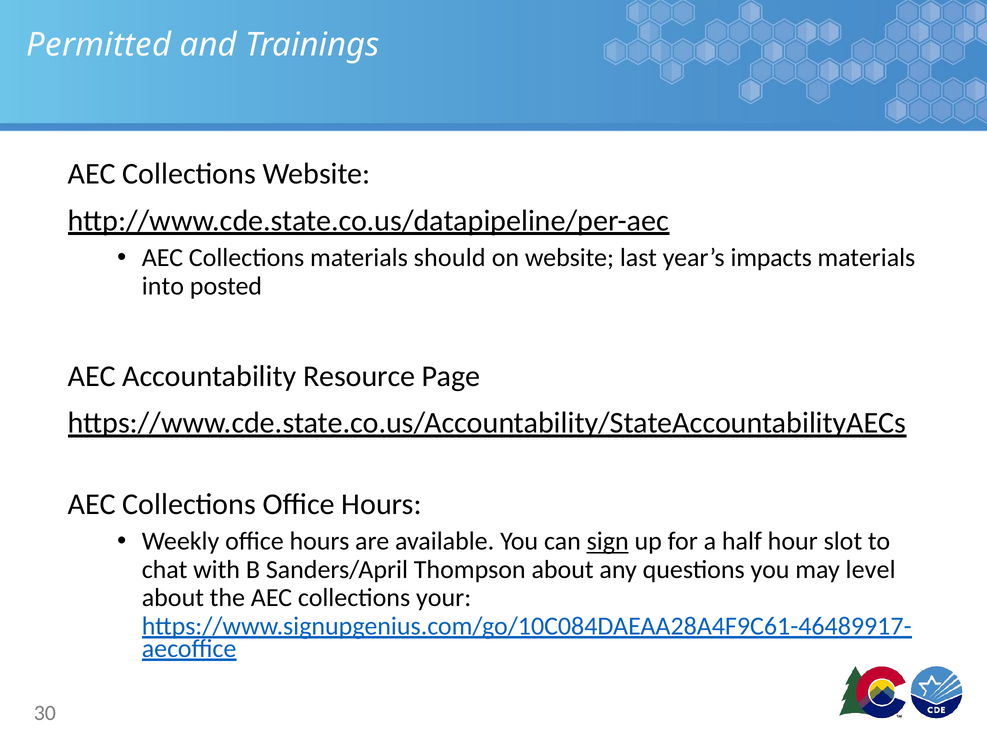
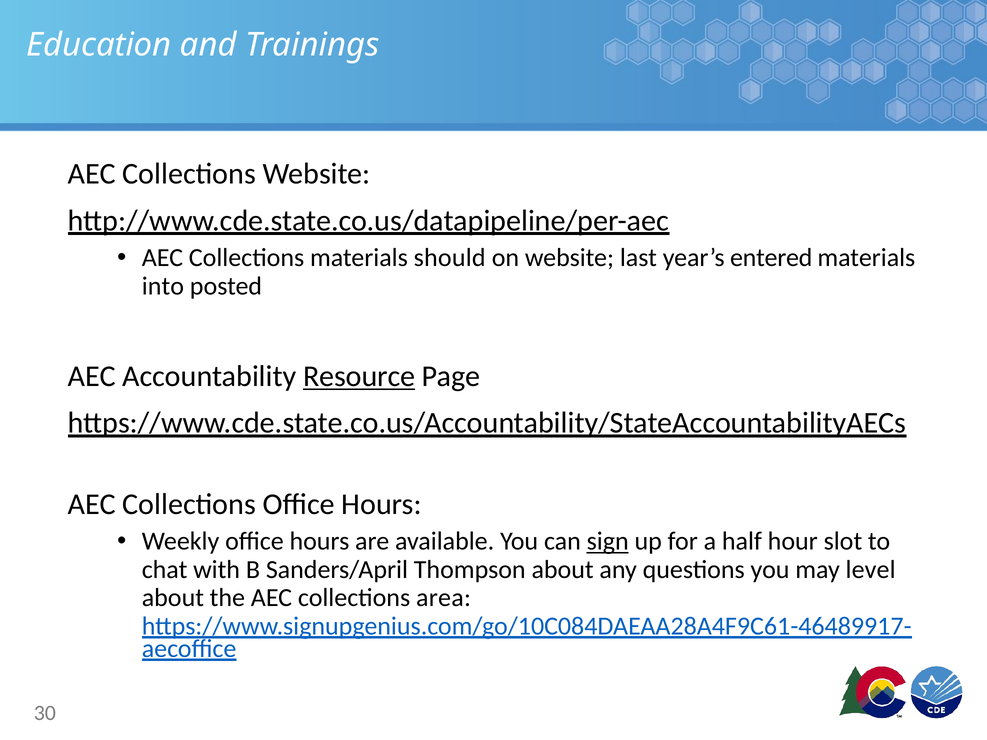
Permitted: Permitted -> Education
impacts: impacts -> entered
Resource underline: none -> present
your: your -> area
